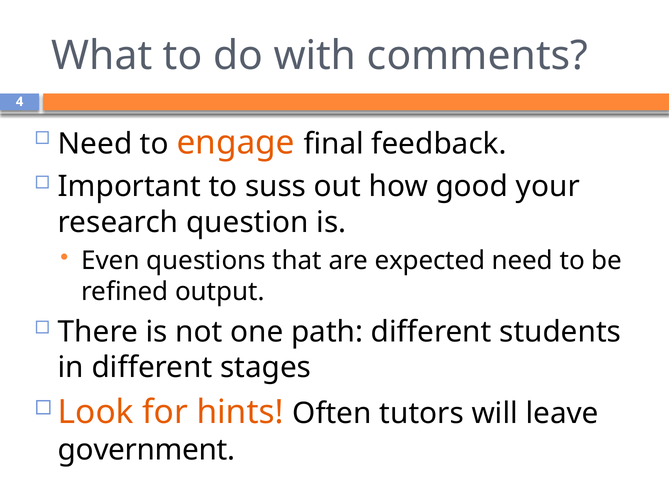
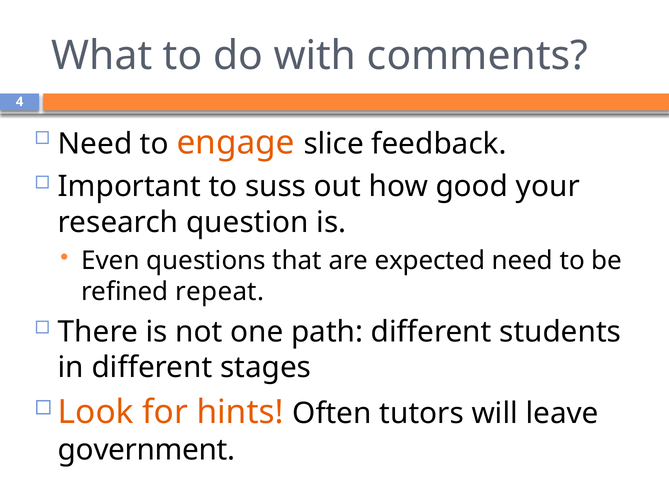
final: final -> slice
output: output -> repeat
